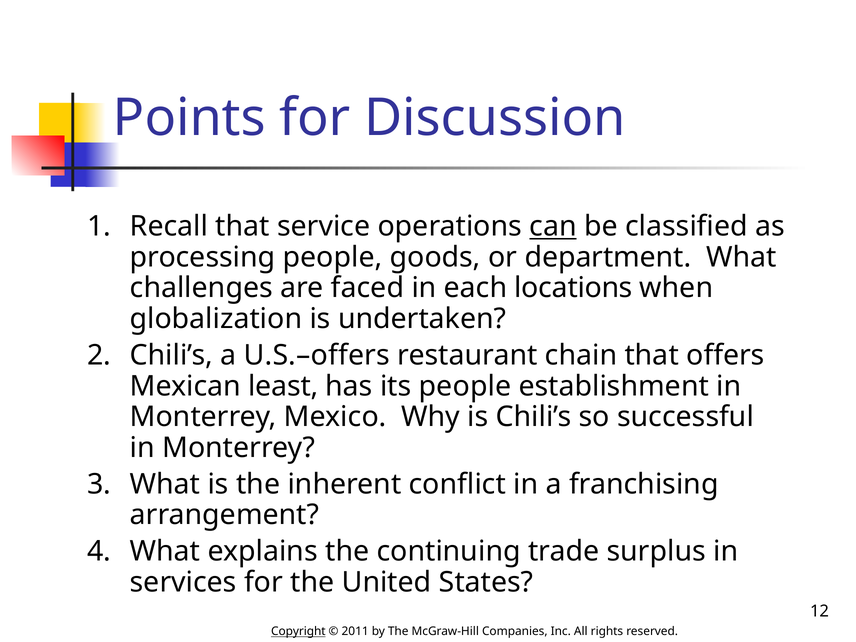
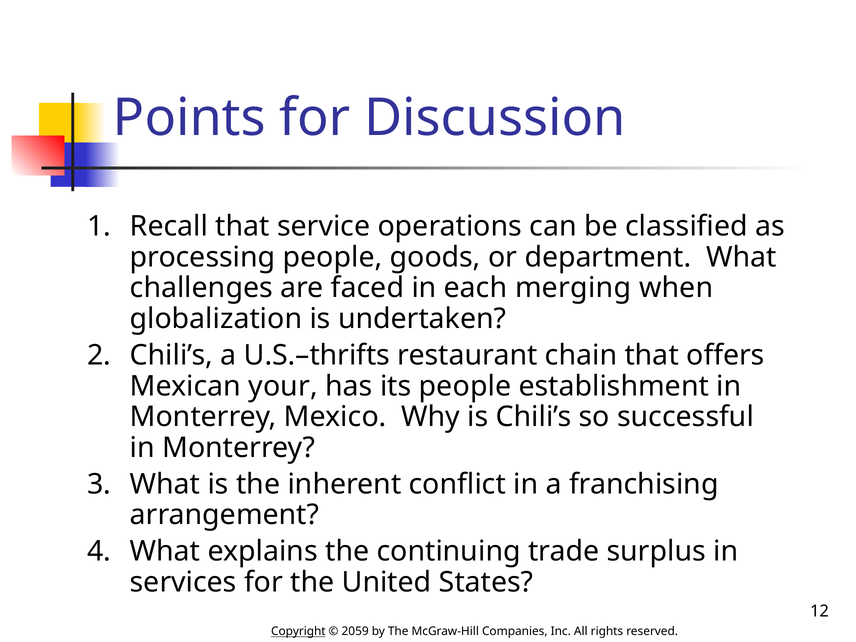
can underline: present -> none
locations: locations -> merging
U.S.–offers: U.S.–offers -> U.S.–thrifts
least: least -> your
2011: 2011 -> 2059
